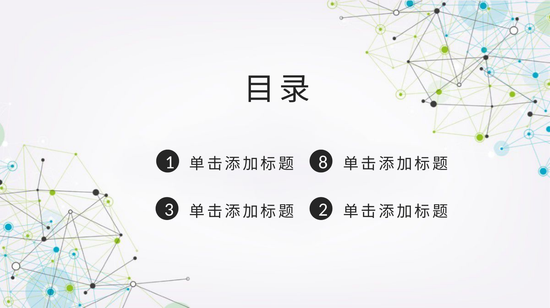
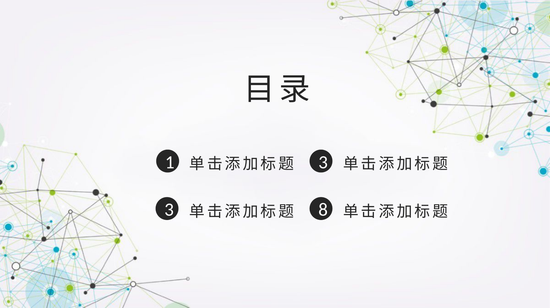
8 at (323, 162): 8 -> 3
2: 2 -> 8
